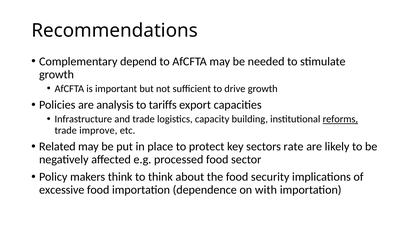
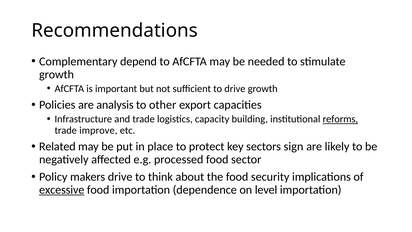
tariffs: tariffs -> other
rate: rate -> sign
makers think: think -> drive
excessive underline: none -> present
with: with -> level
